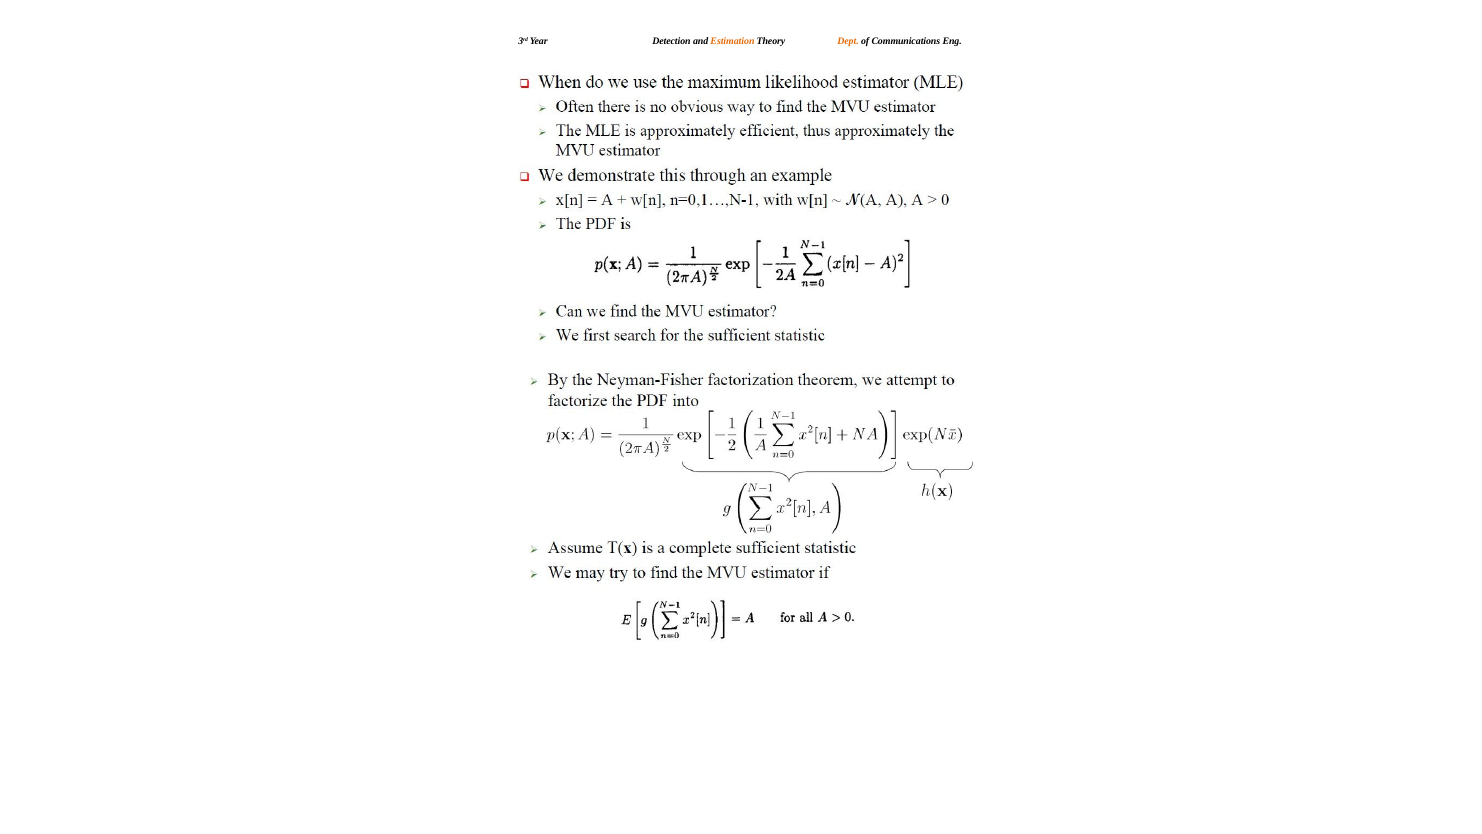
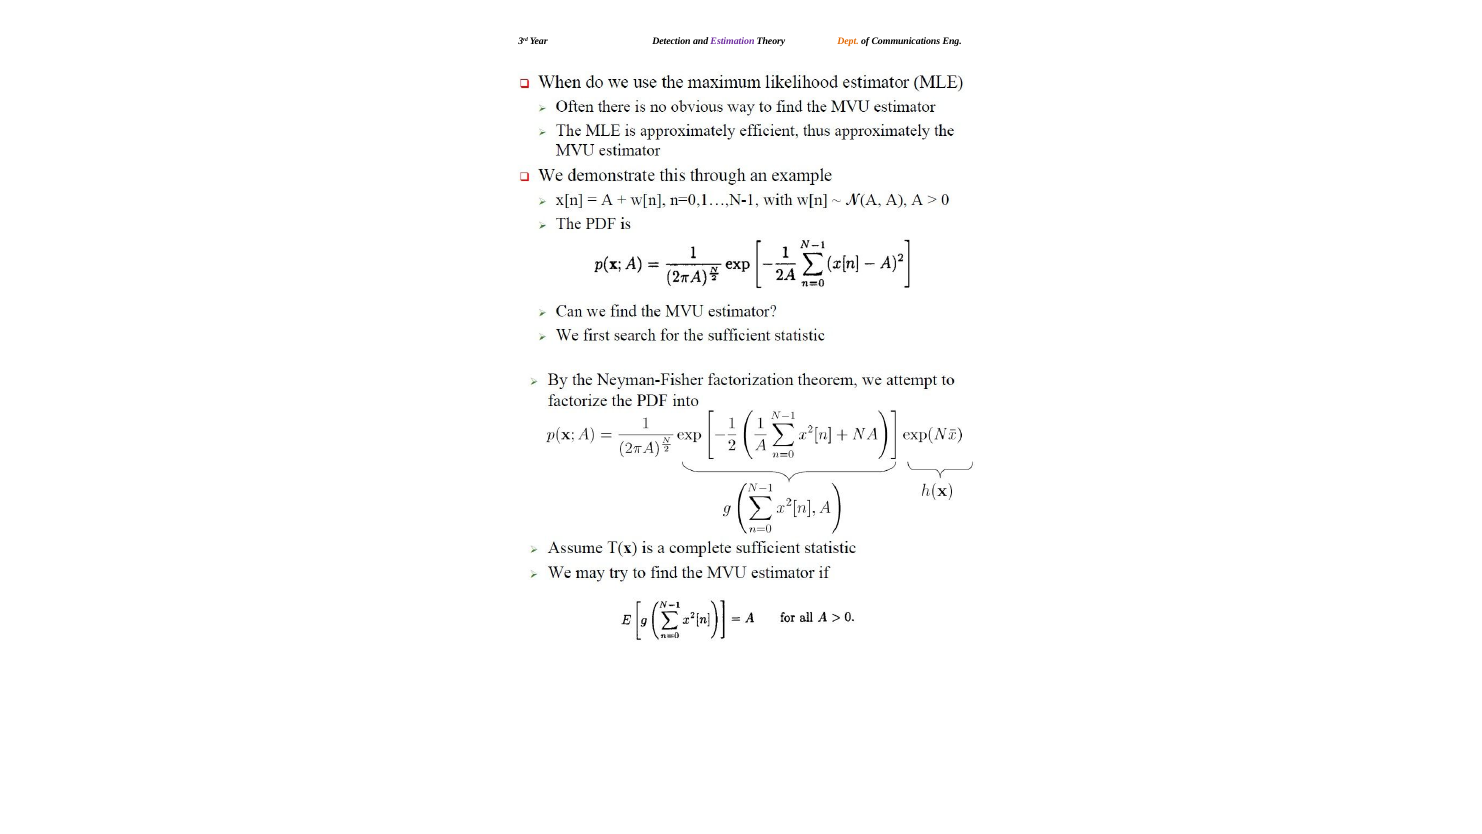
Estimation colour: orange -> purple
